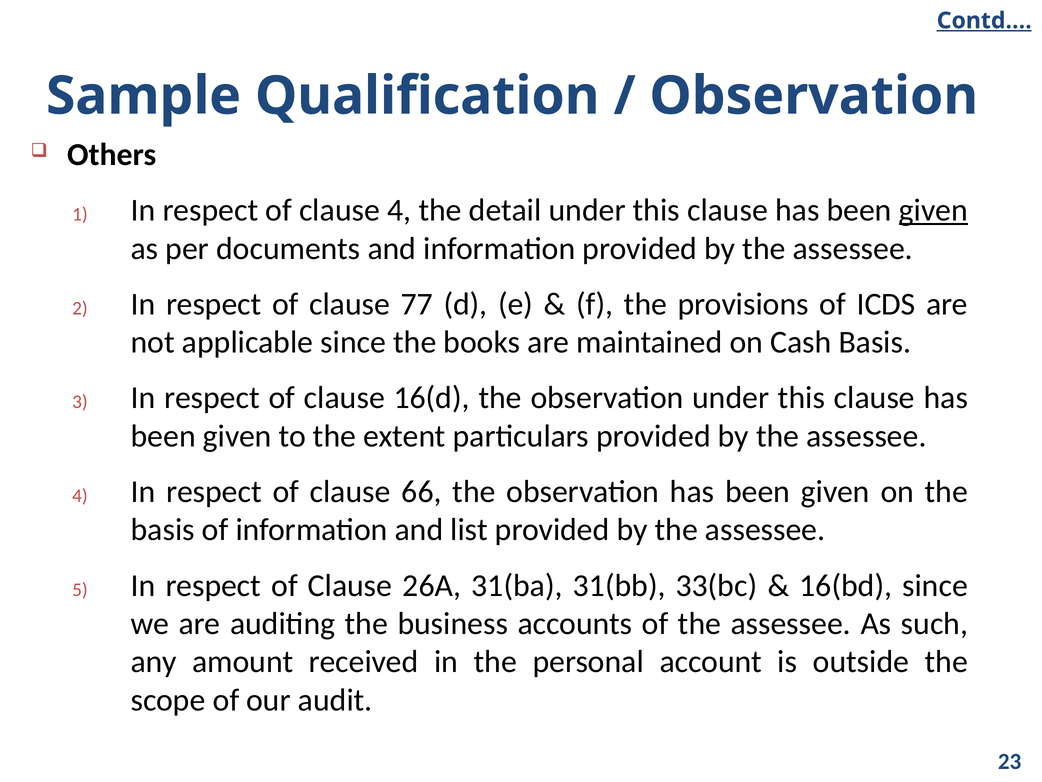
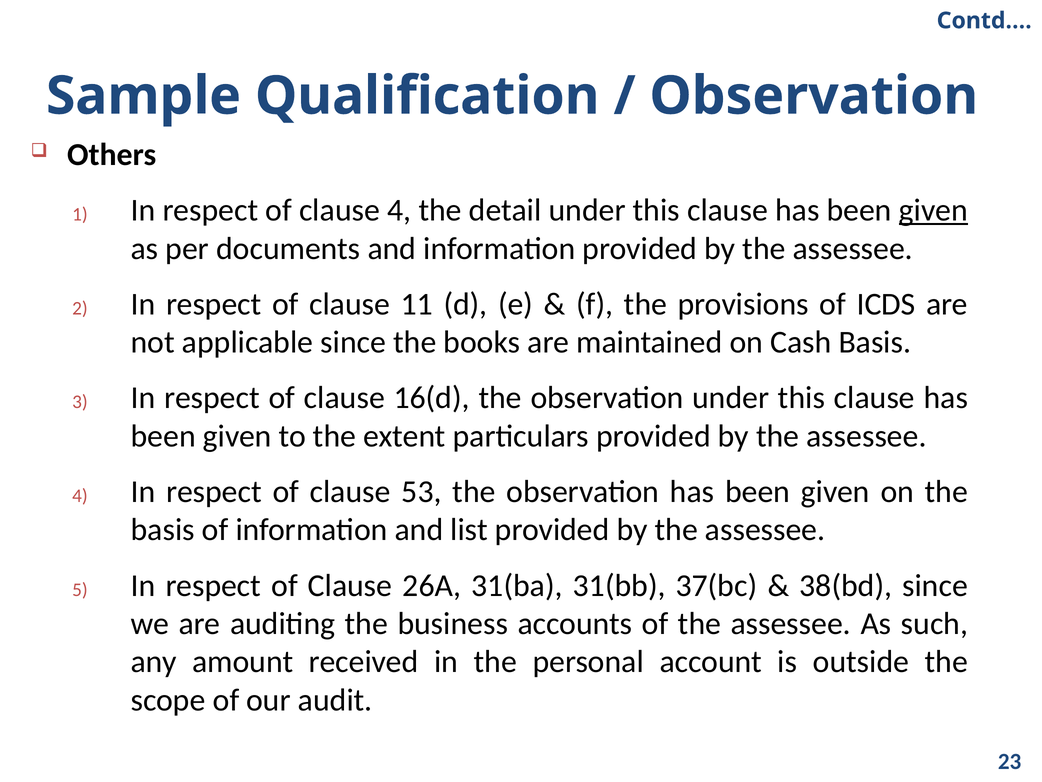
Contd… underline: present -> none
77: 77 -> 11
66: 66 -> 53
33(bc: 33(bc -> 37(bc
16(bd: 16(bd -> 38(bd
